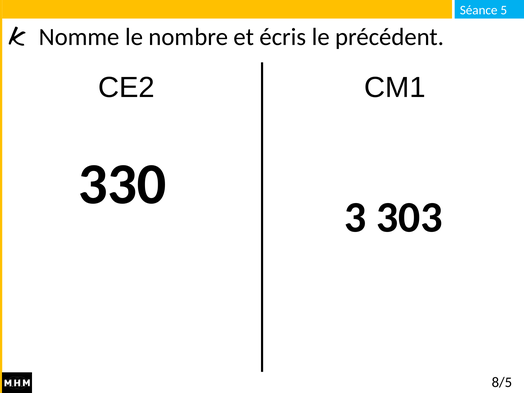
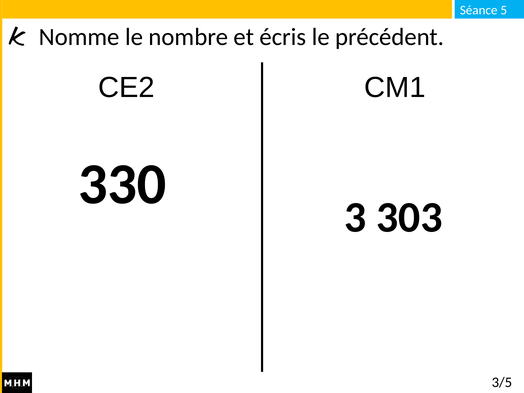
8/5: 8/5 -> 3/5
